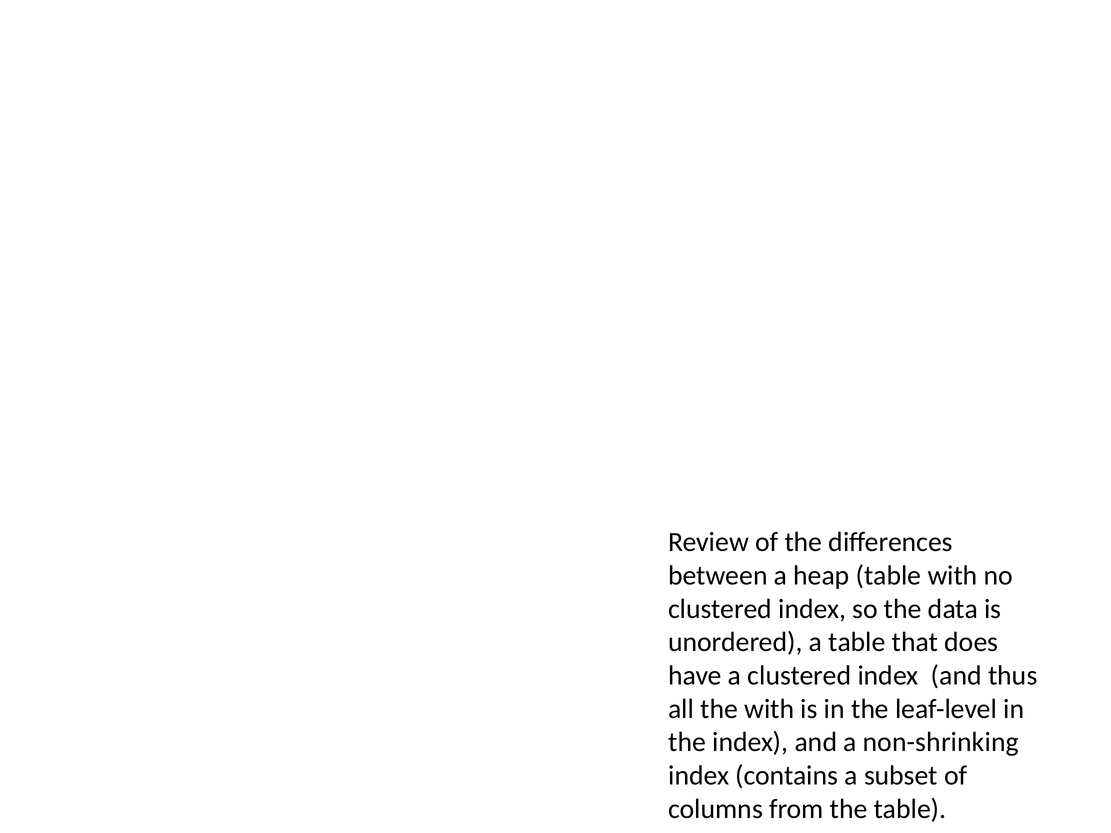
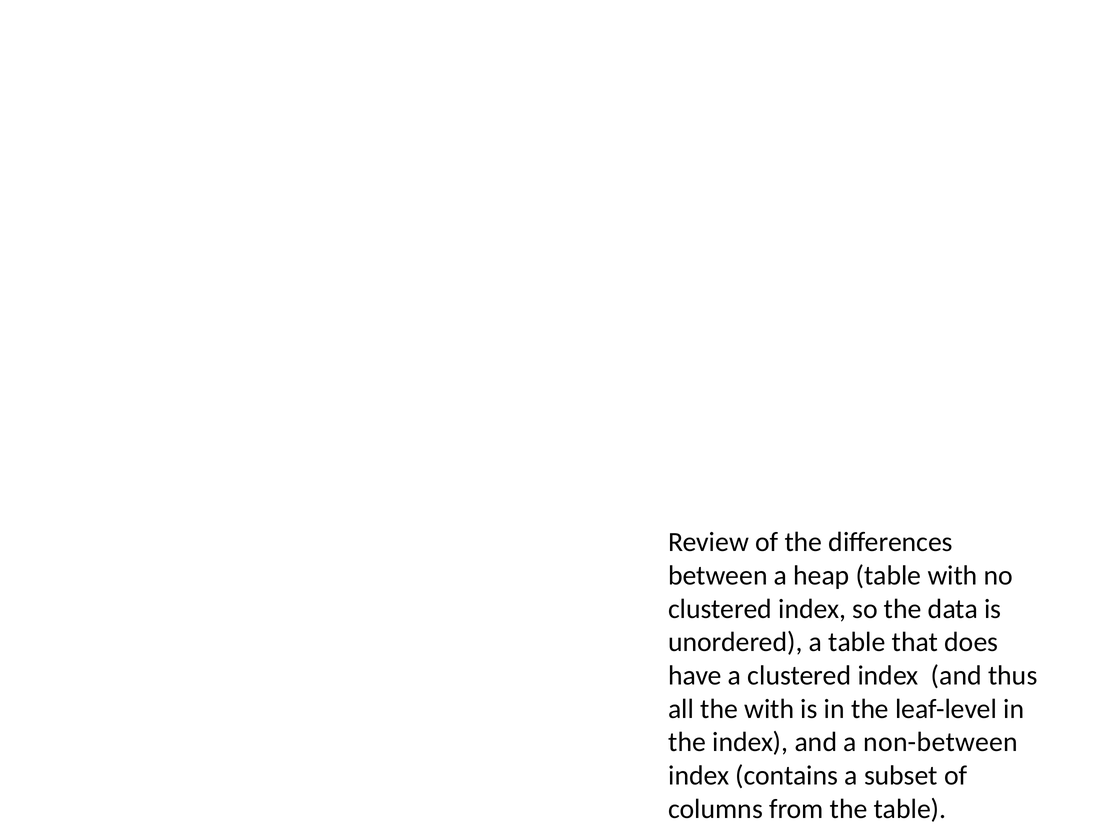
non-shrinking: non-shrinking -> non-between
